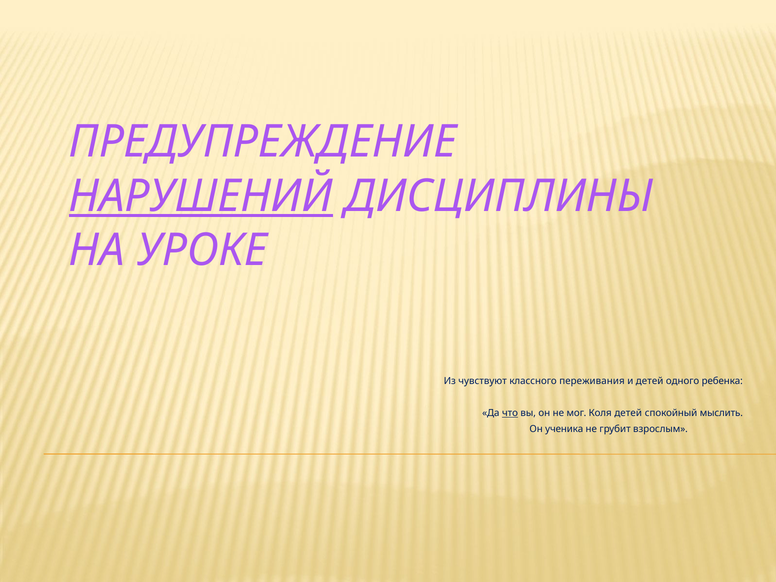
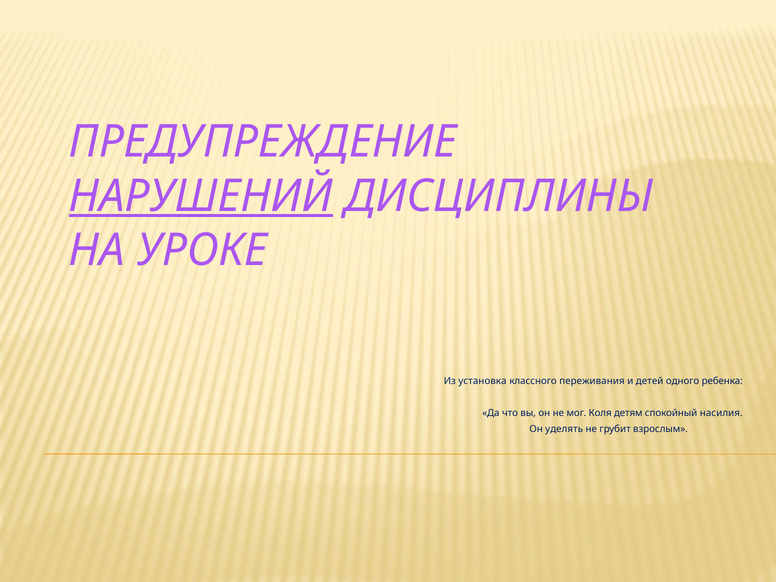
чувствуют: чувствуют -> установка
что underline: present -> none
Коля детей: детей -> детям
мыслить: мыслить -> насилия
ученика: ученика -> уделять
